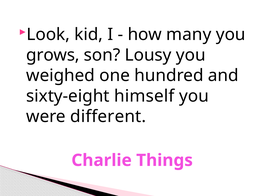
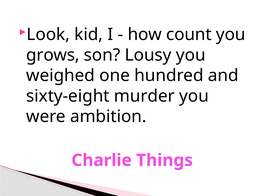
many: many -> count
himself: himself -> murder
different: different -> ambition
